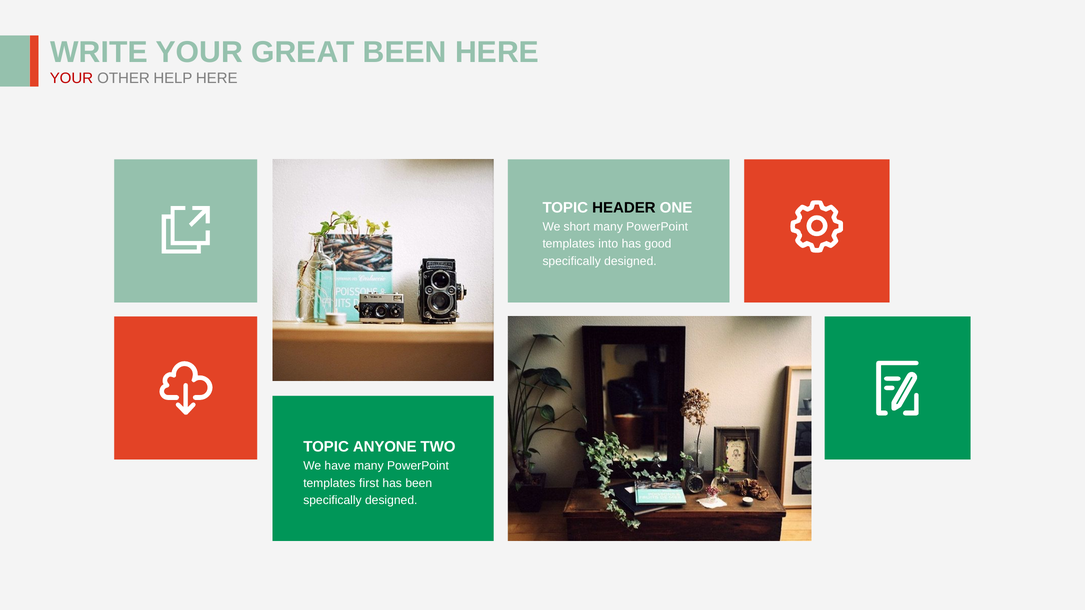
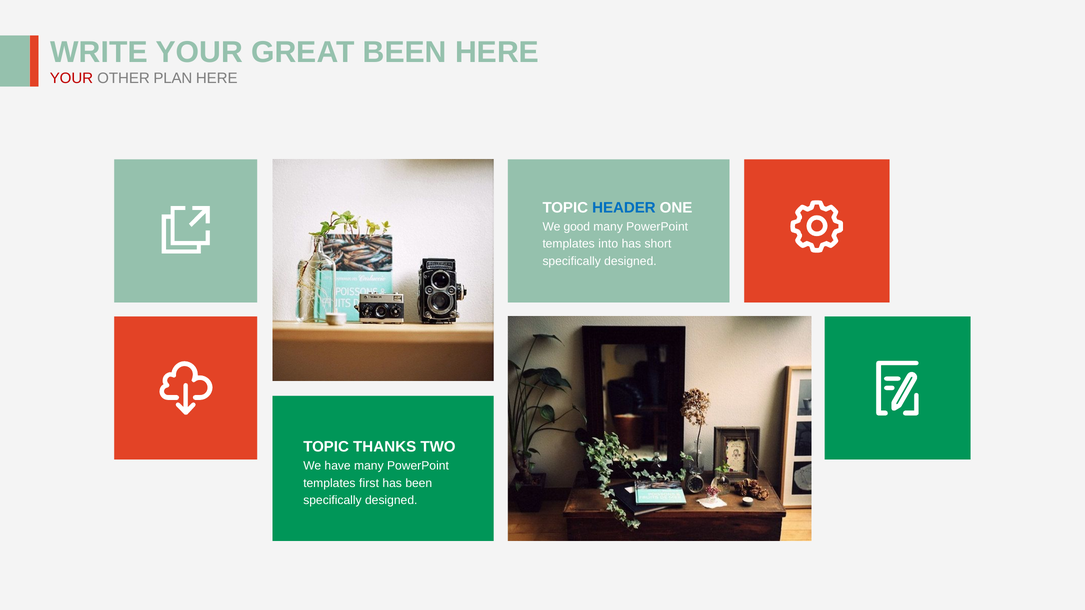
HELP: HELP -> PLAN
HEADER colour: black -> blue
short: short -> good
good: good -> short
ANYONE: ANYONE -> THANKS
